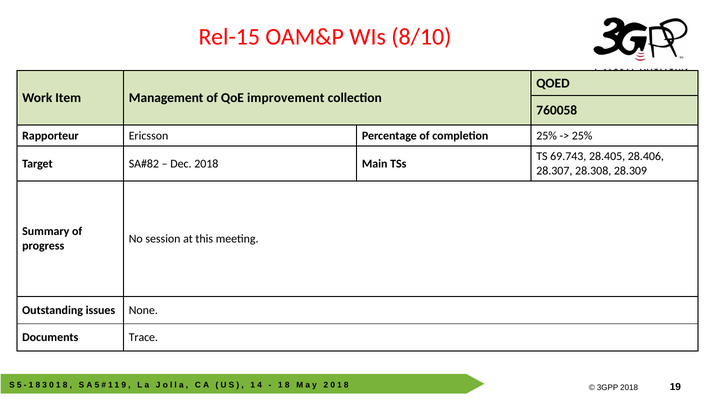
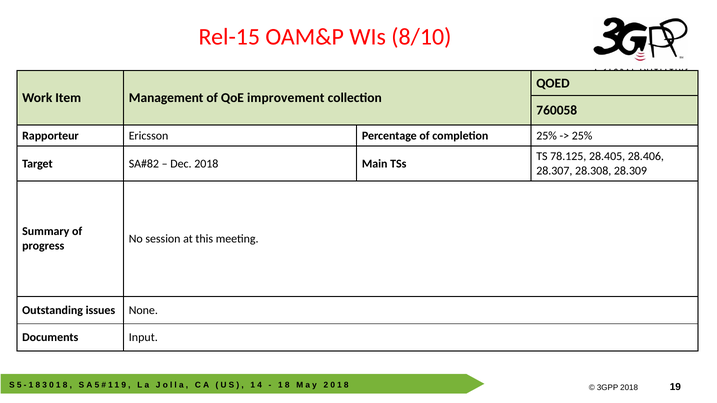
69.743: 69.743 -> 78.125
Trace: Trace -> Input
